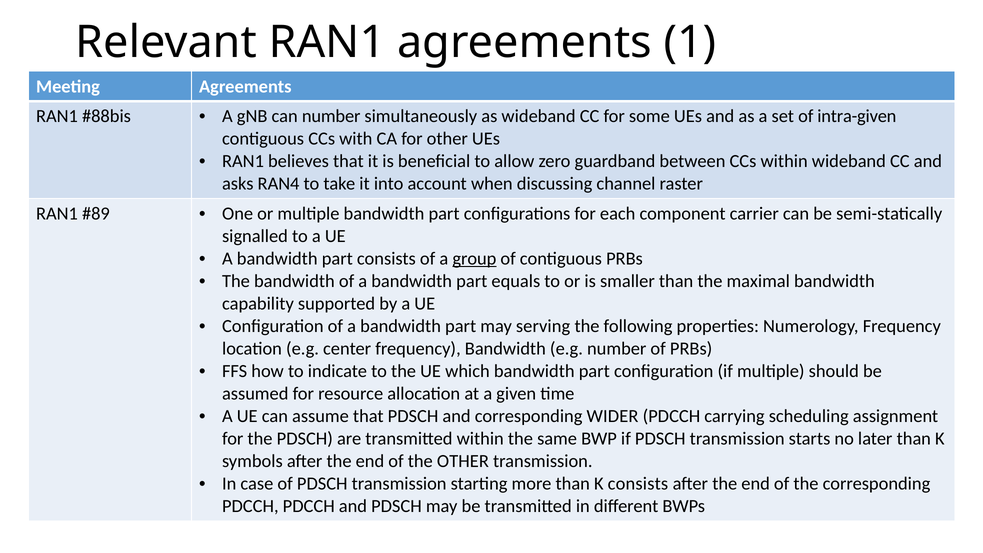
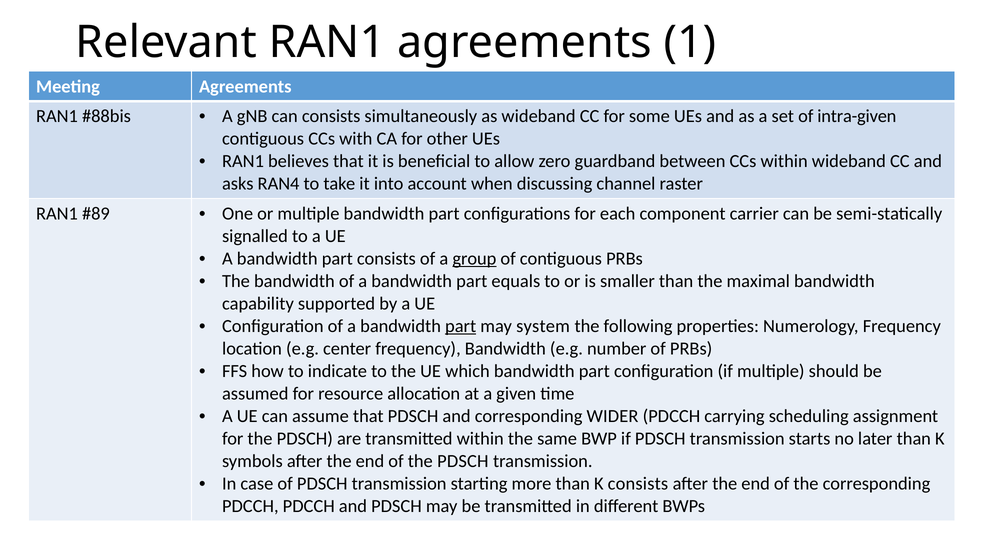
can number: number -> consists
part at (461, 326) underline: none -> present
serving: serving -> system
of the OTHER: OTHER -> PDSCH
